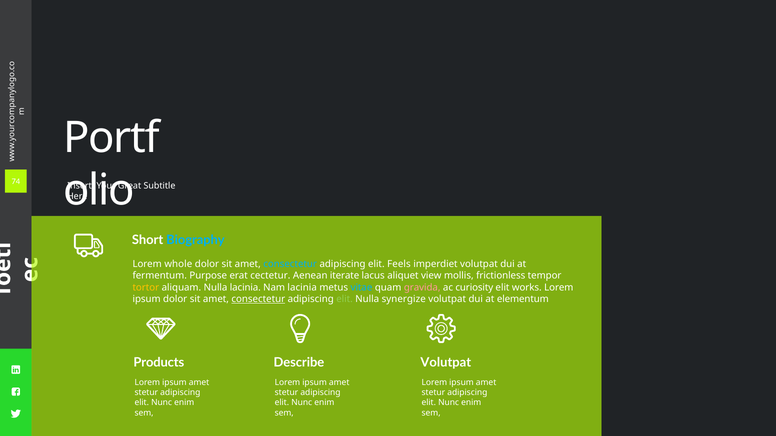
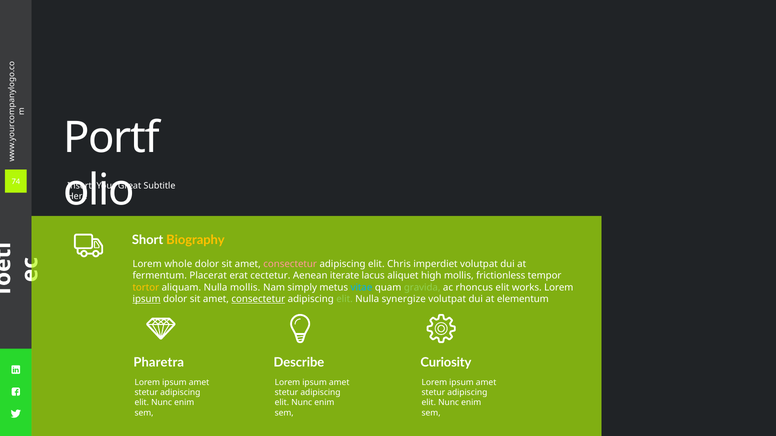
Biography colour: light blue -> yellow
consectetur at (290, 264) colour: light blue -> pink
Feels: Feels -> Chris
Purpose: Purpose -> Placerat
view: view -> high
Nulla lacinia: lacinia -> mollis
Nam lacinia: lacinia -> simply
gravida colour: pink -> light green
curiosity: curiosity -> rhoncus
ipsum at (147, 299) underline: none -> present
Products: Products -> Pharetra
Volutpat at (446, 363): Volutpat -> Curiosity
